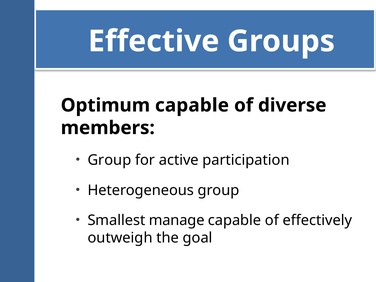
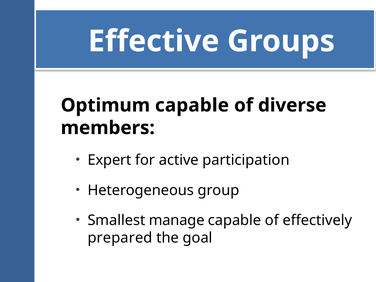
Group at (109, 160): Group -> Expert
outweigh: outweigh -> prepared
